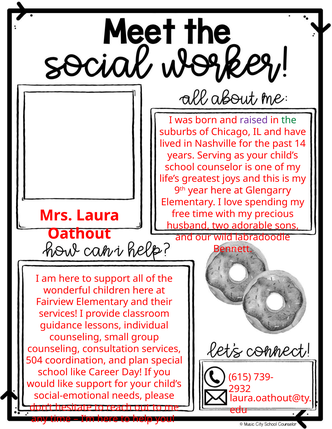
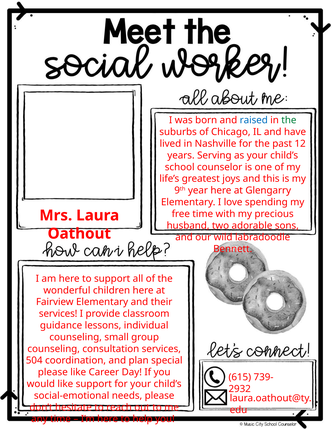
raised colour: purple -> blue
14: 14 -> 12
school at (53, 373): school -> please
